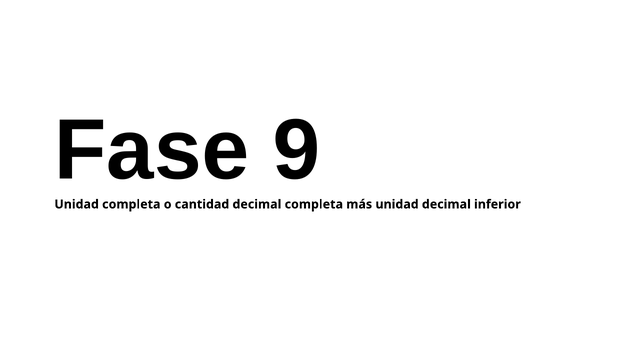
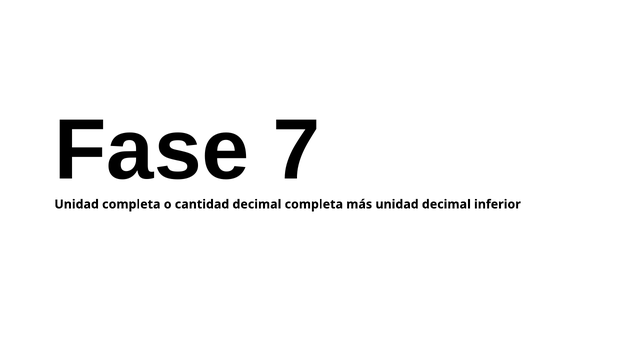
9: 9 -> 7
